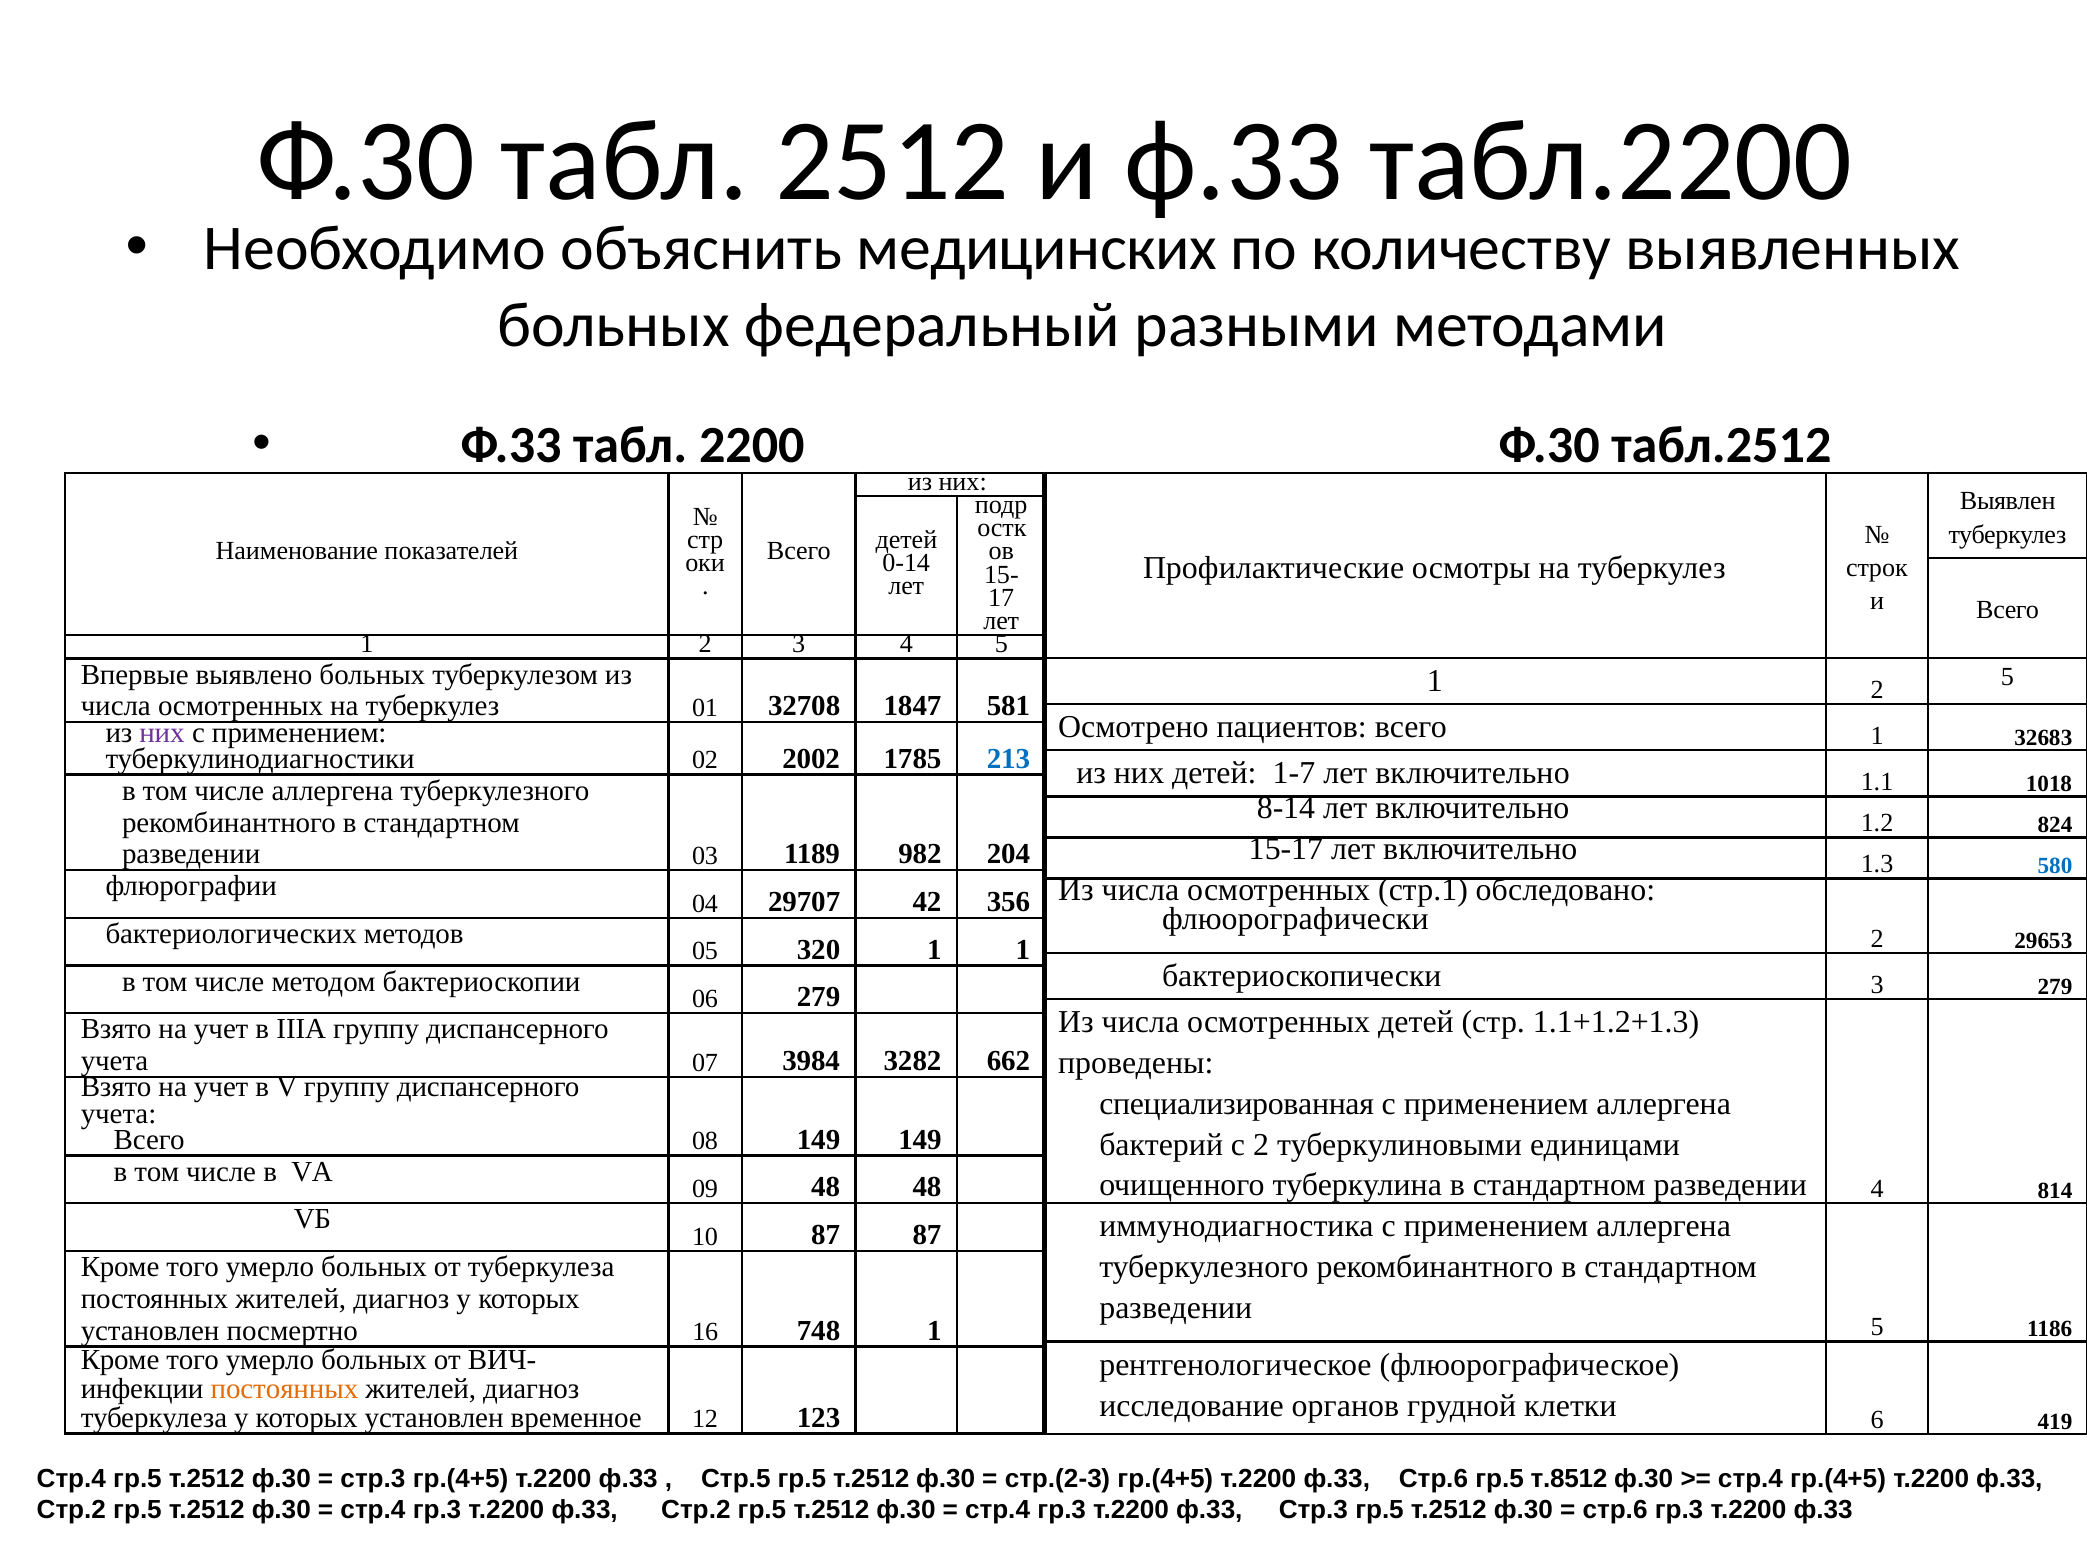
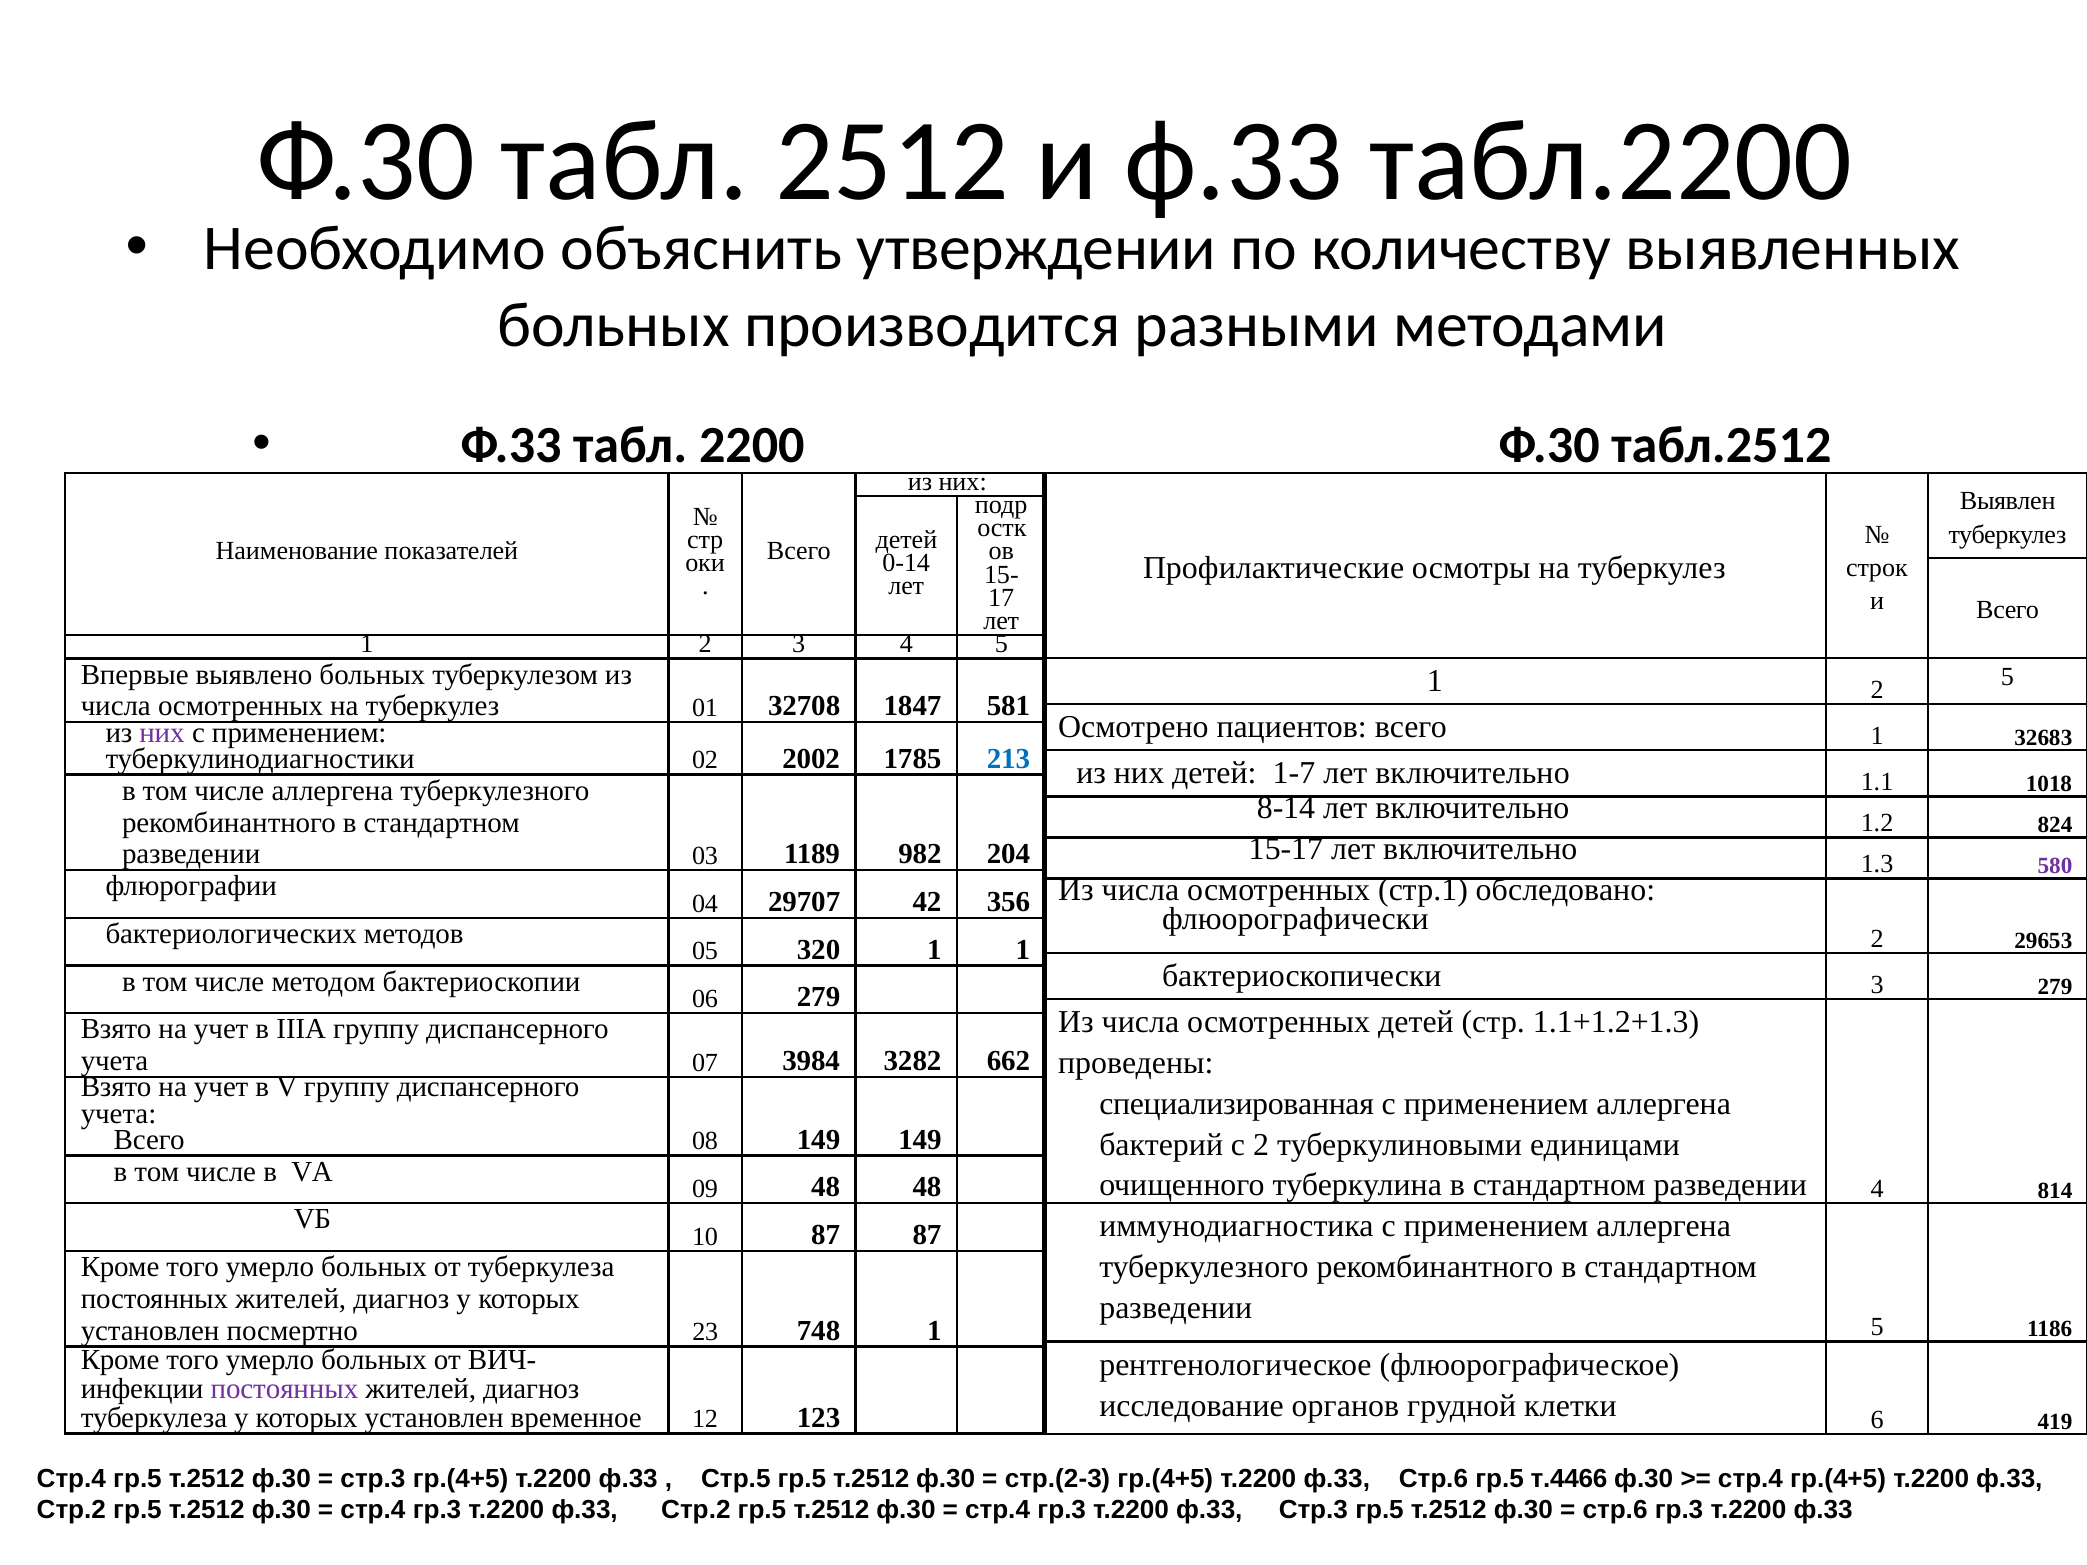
медицинских: медицинских -> утверждении
федеральный: федеральный -> производится
580 colour: blue -> purple
16: 16 -> 23
постоянных at (284, 1389) colour: orange -> purple
т.8512: т.8512 -> т.4466
